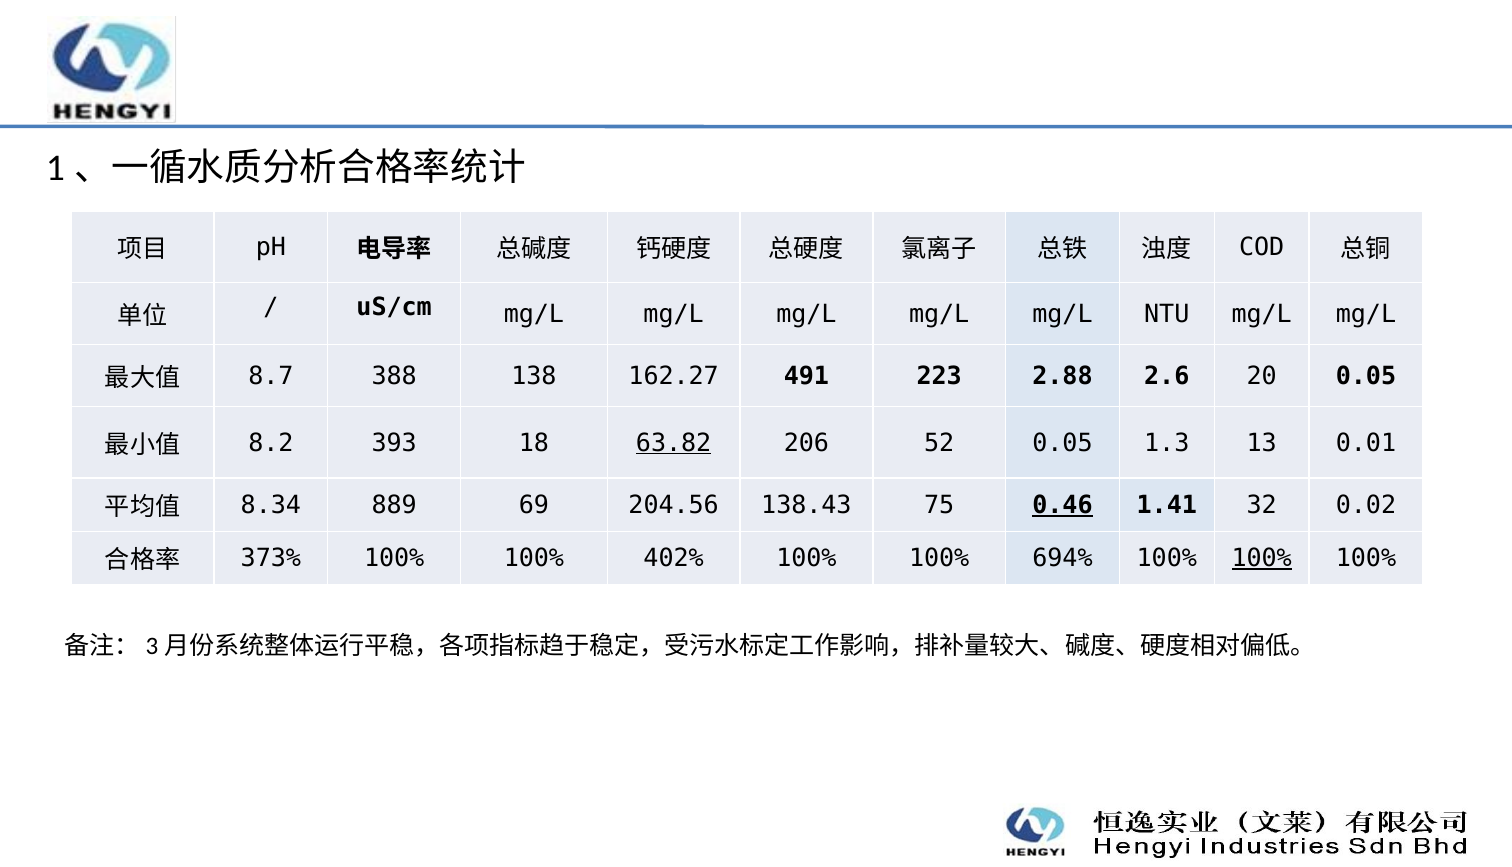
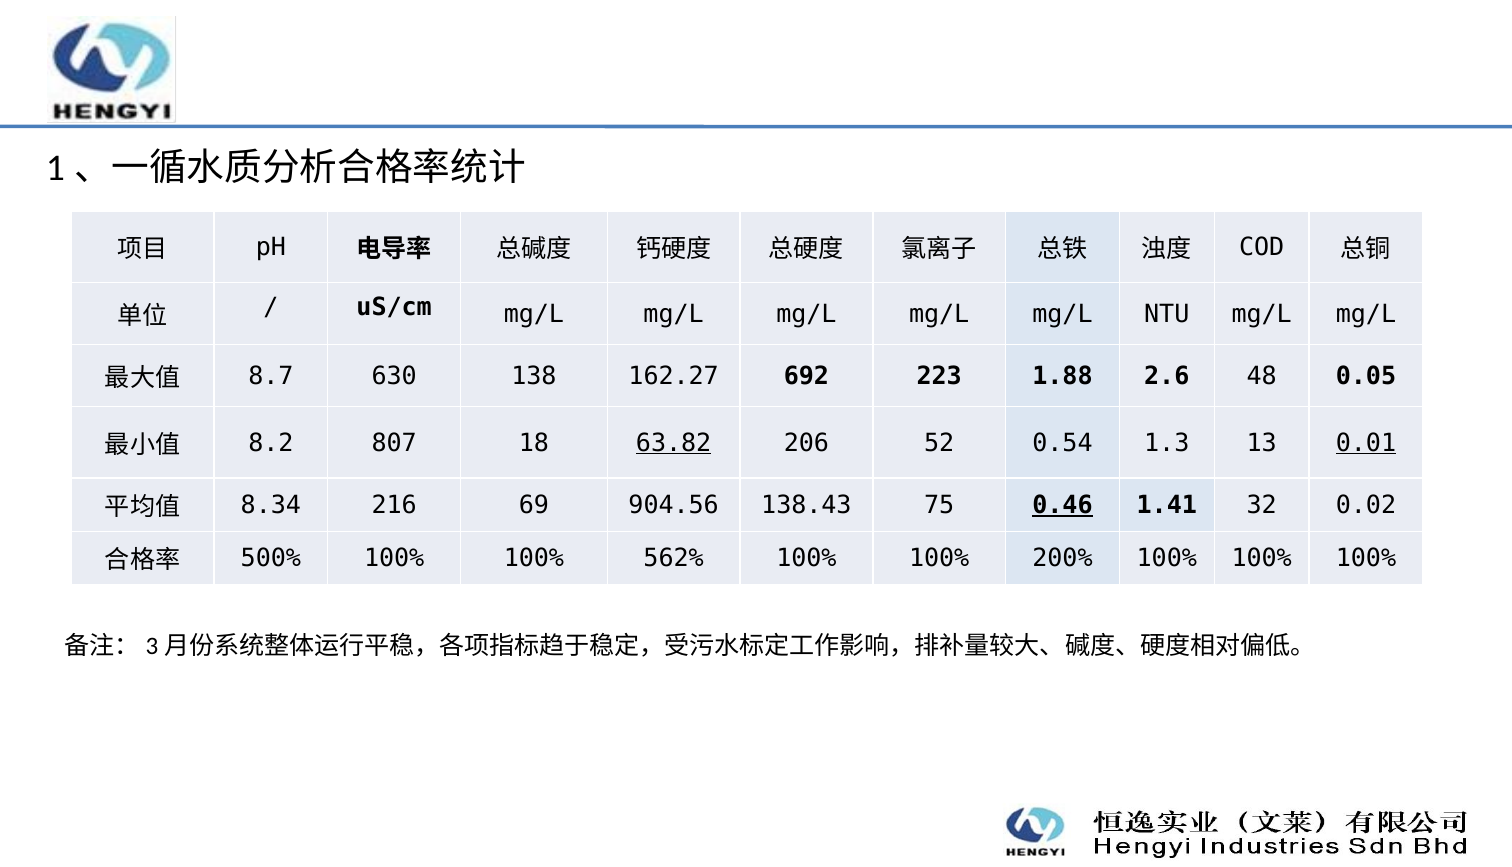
388: 388 -> 630
491: 491 -> 692
2.88: 2.88 -> 1.88
20: 20 -> 48
393: 393 -> 807
52 0.05: 0.05 -> 0.54
0.01 underline: none -> present
889: 889 -> 216
204.56: 204.56 -> 904.56
373%: 373% -> 500%
402%: 402% -> 562%
694%: 694% -> 200%
100% at (1262, 559) underline: present -> none
